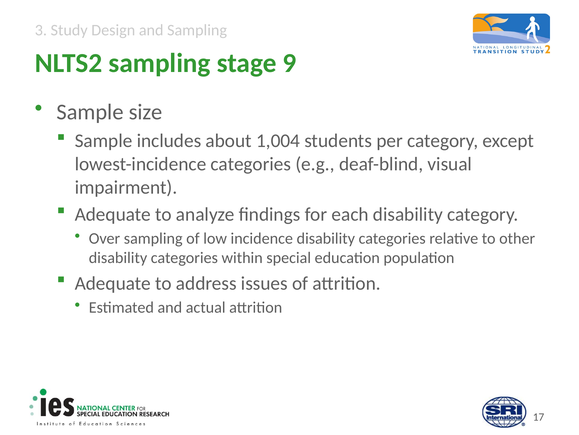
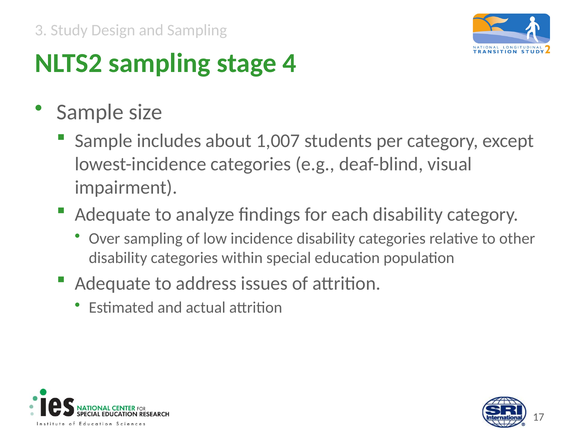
9: 9 -> 4
1,004: 1,004 -> 1,007
